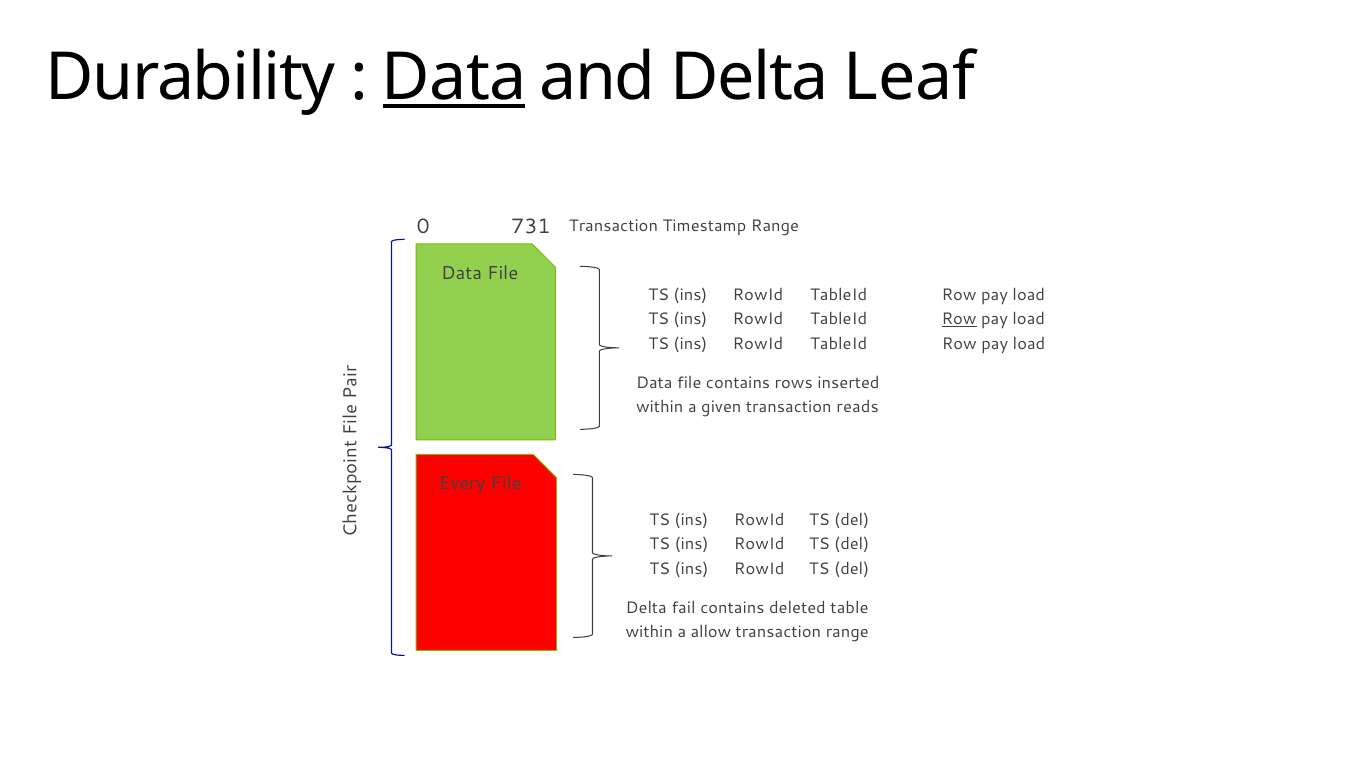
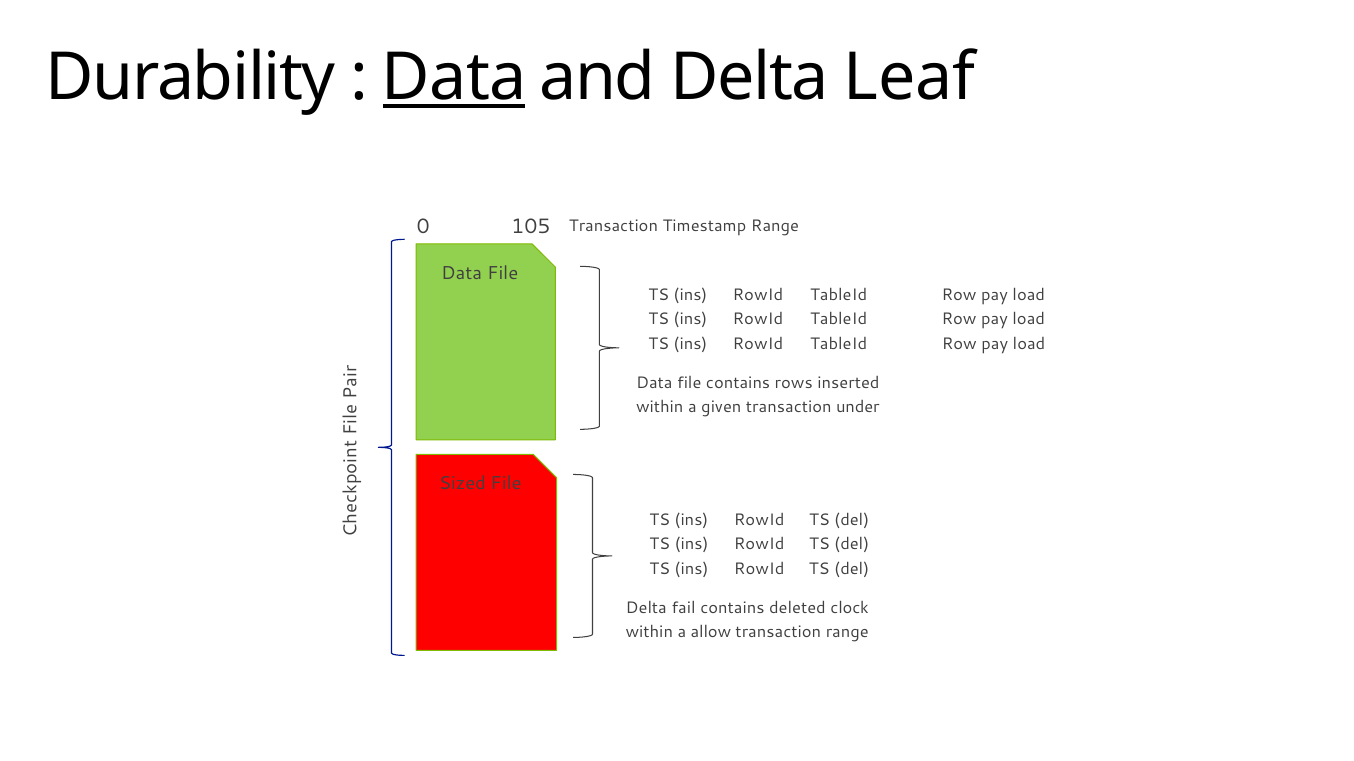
731: 731 -> 105
Row at (959, 319) underline: present -> none
reads: reads -> under
Every: Every -> Sized
table: table -> clock
